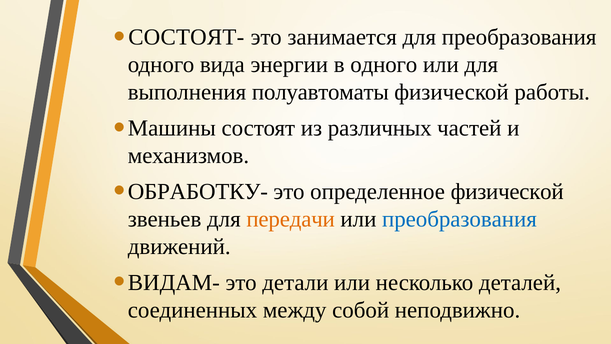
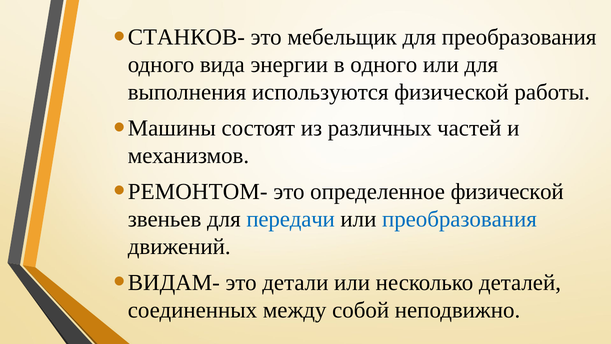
СОСТОЯТ-: СОСТОЯТ- -> СТАНКОВ-
занимается: занимается -> мебельщик
полуавтоматы: полуавтоматы -> используются
ОБРАБОТКУ-: ОБРАБОТКУ- -> РЕМОНТОМ-
передачи colour: orange -> blue
